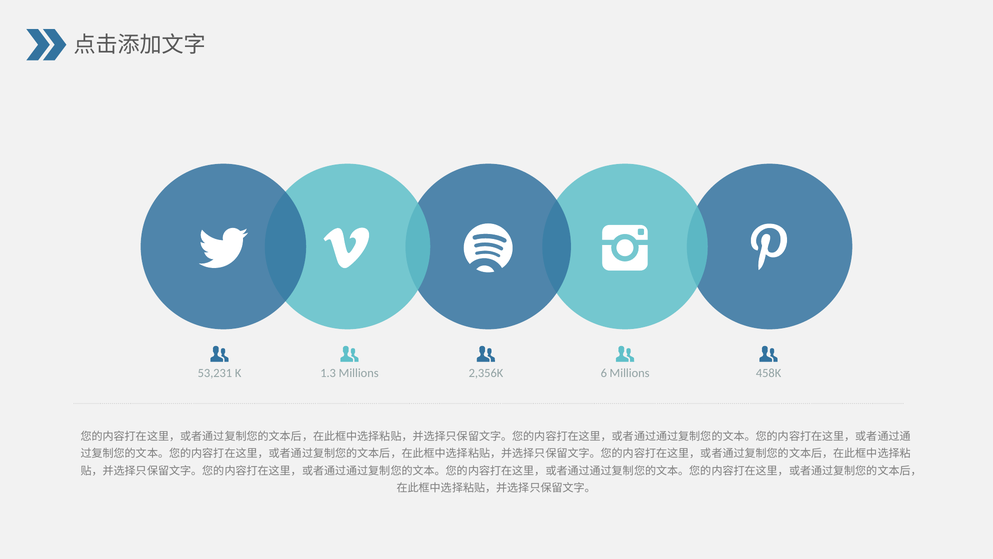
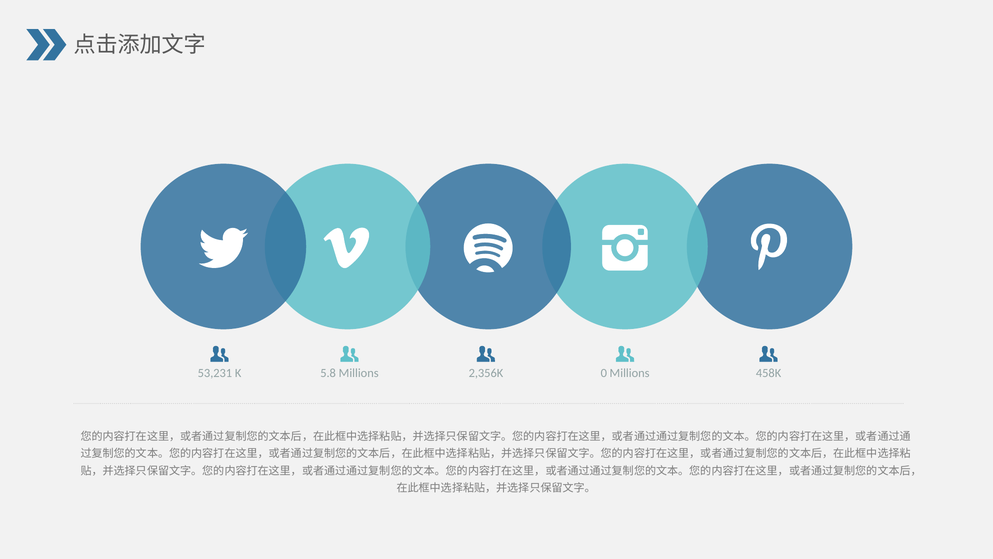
1.3: 1.3 -> 5.8
6: 6 -> 0
